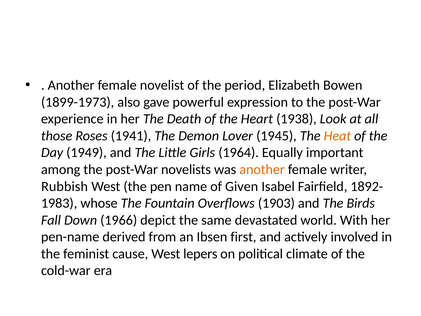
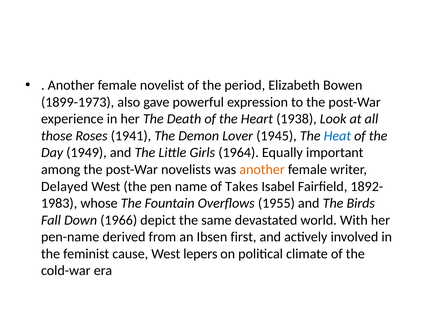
Heat colour: orange -> blue
Rubbish: Rubbish -> Delayed
Given: Given -> Takes
1903: 1903 -> 1955
